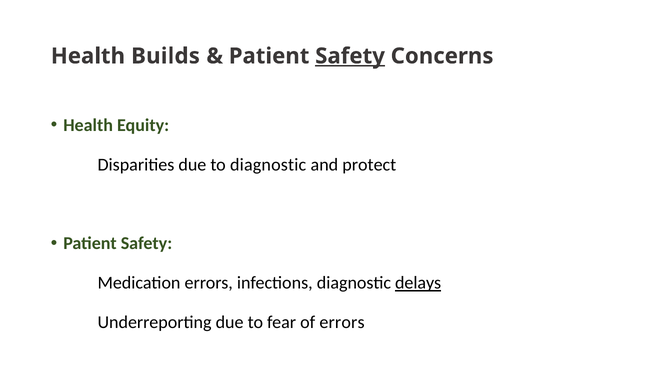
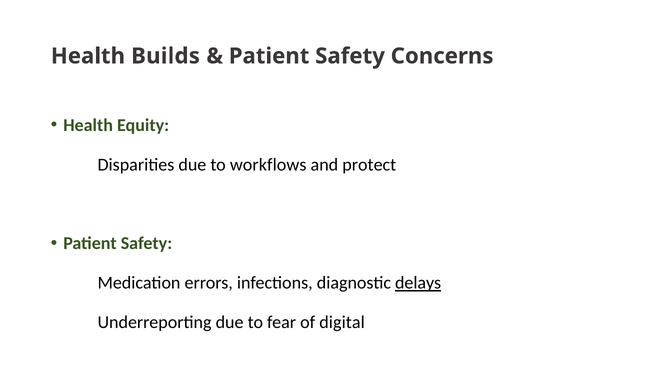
Safety at (350, 56) underline: present -> none
to diagnostic: diagnostic -> workflows
of errors: errors -> digital
